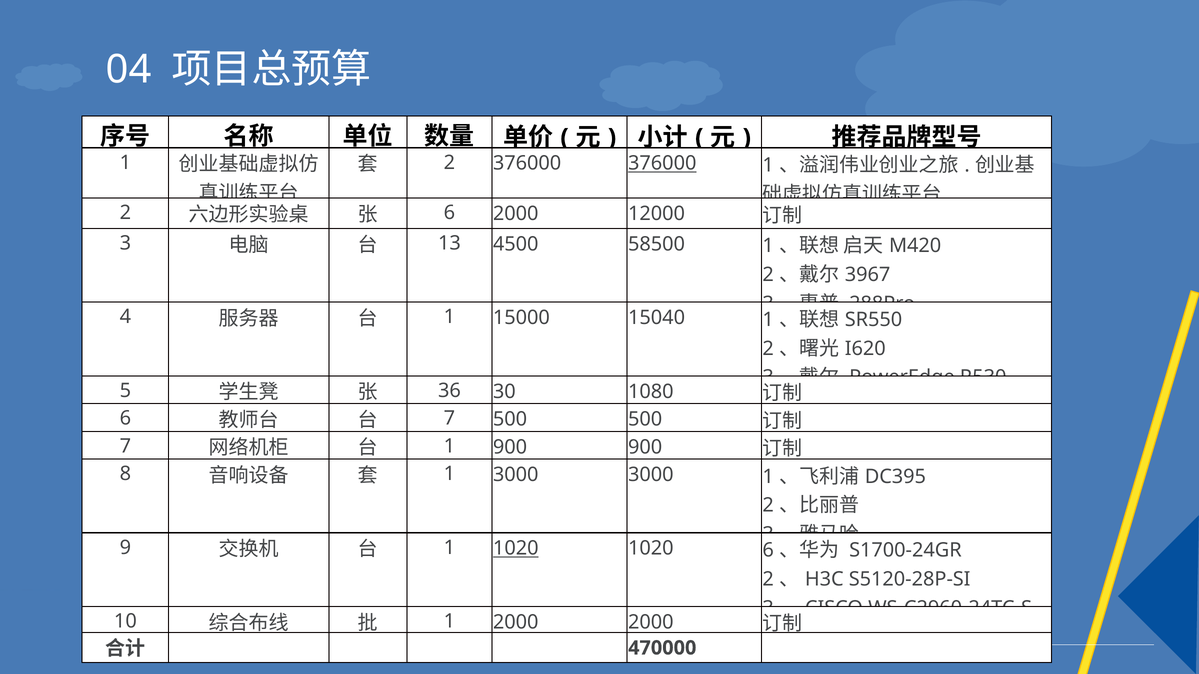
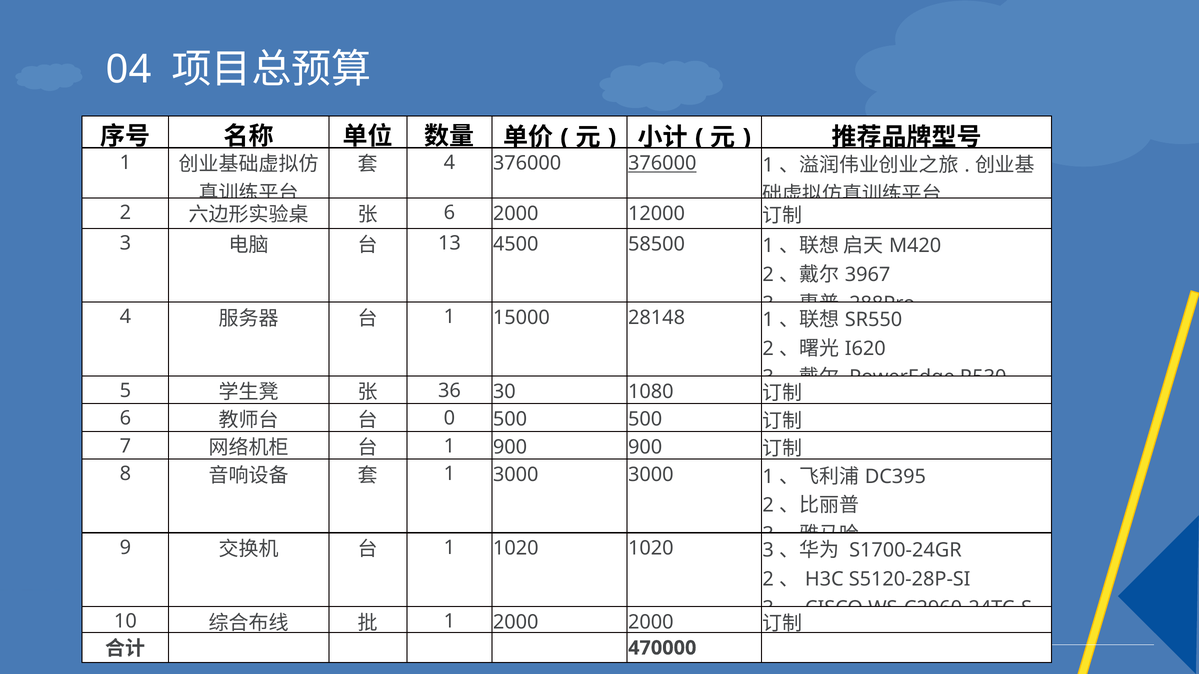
2 at (449, 163): 2 -> 4
15040: 15040 -> 28148
7 at (449, 419): 7 -> 0
1020 at (516, 549) underline: present -> none
1020 6: 6 -> 3
